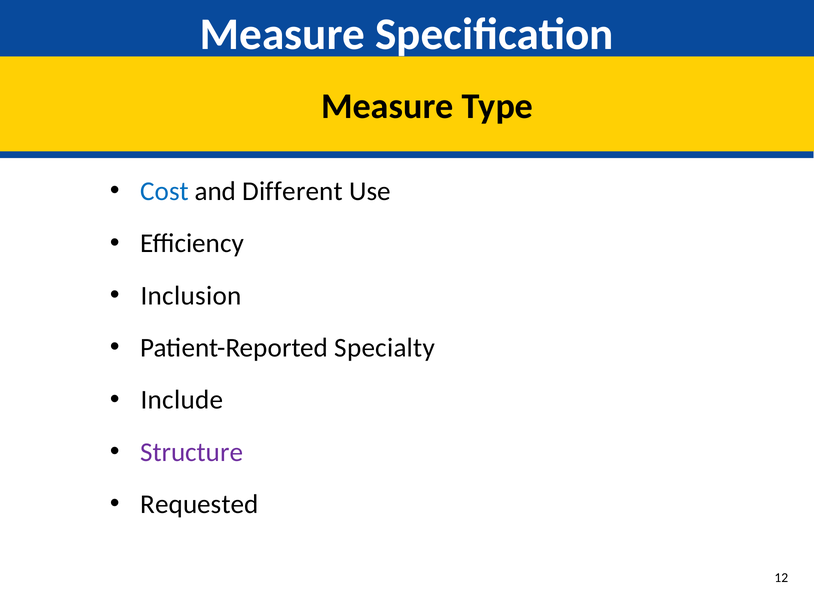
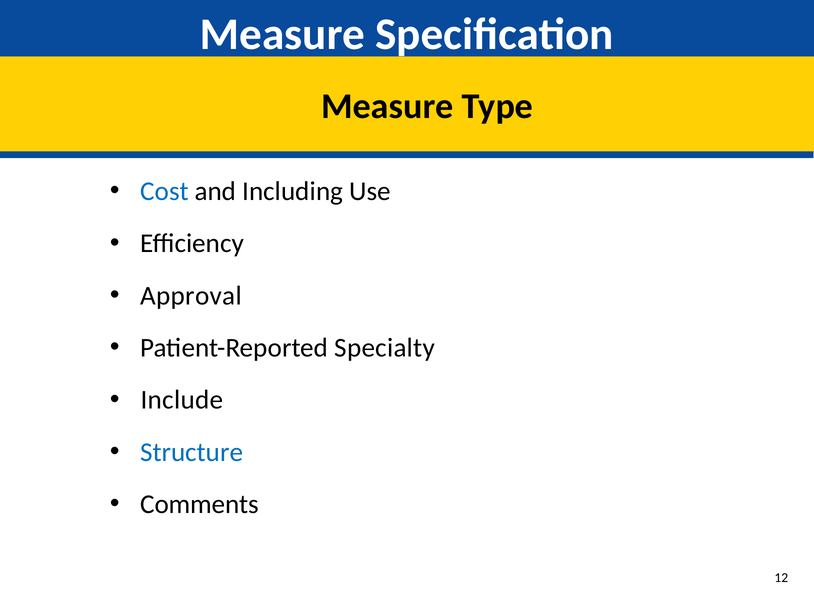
Different: Different -> Including
Inclusion: Inclusion -> Approval
Structure colour: purple -> blue
Requested: Requested -> Comments
